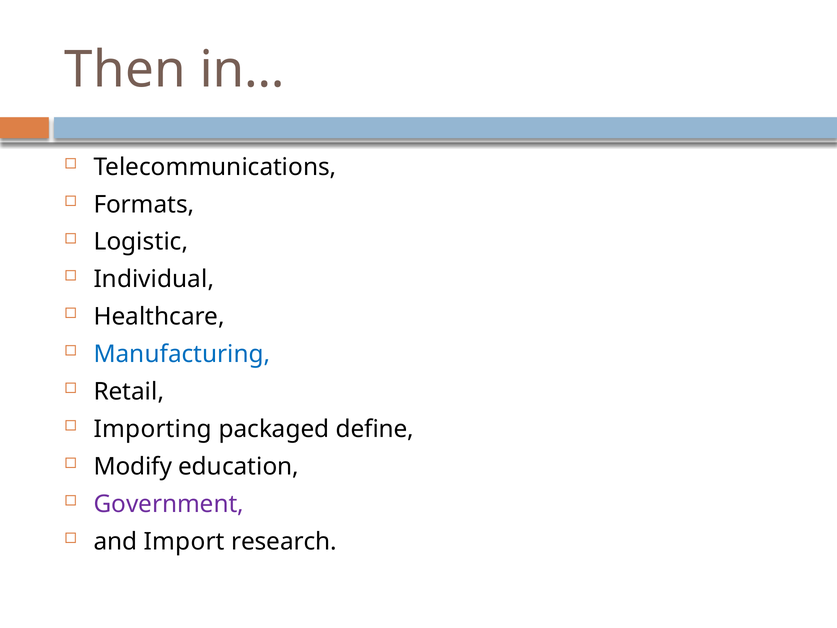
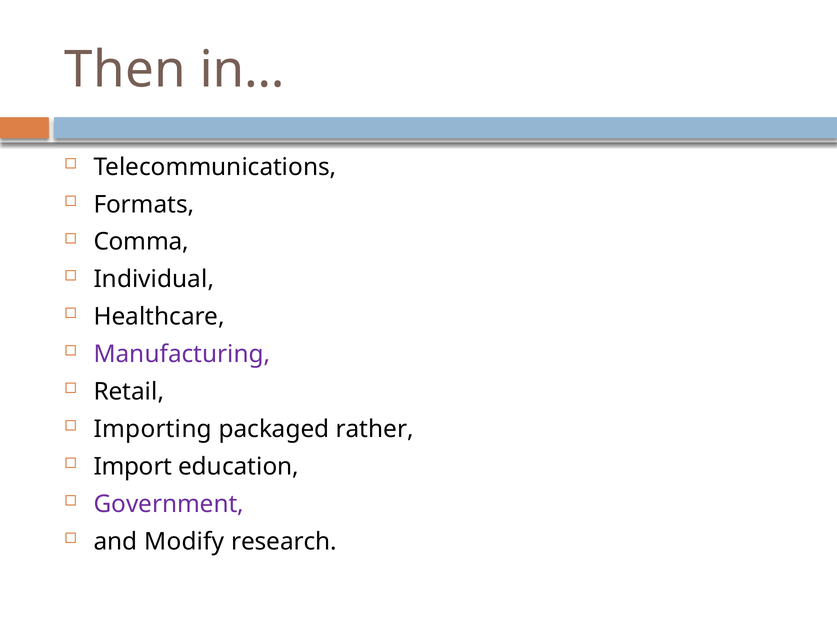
Logistic: Logistic -> Comma
Manufacturing colour: blue -> purple
define: define -> rather
Modify: Modify -> Import
Import: Import -> Modify
